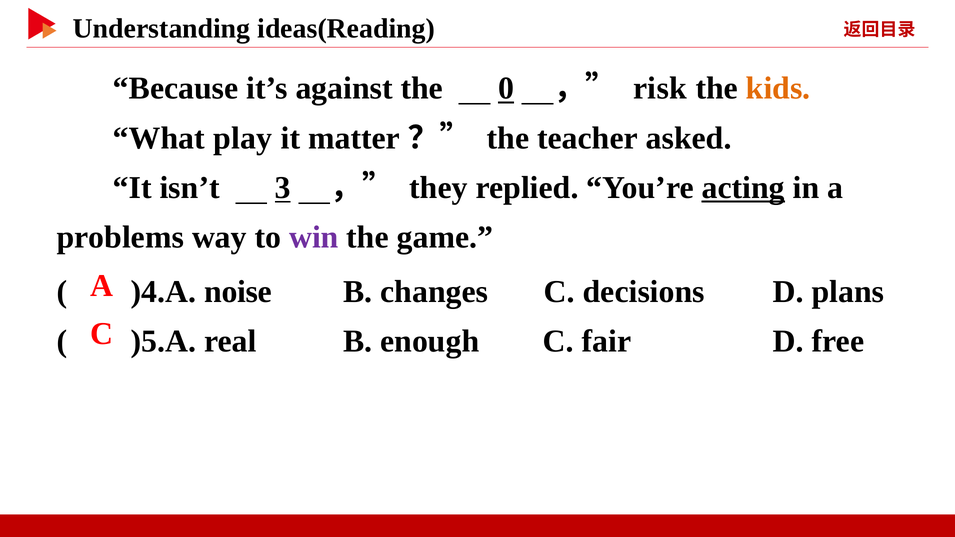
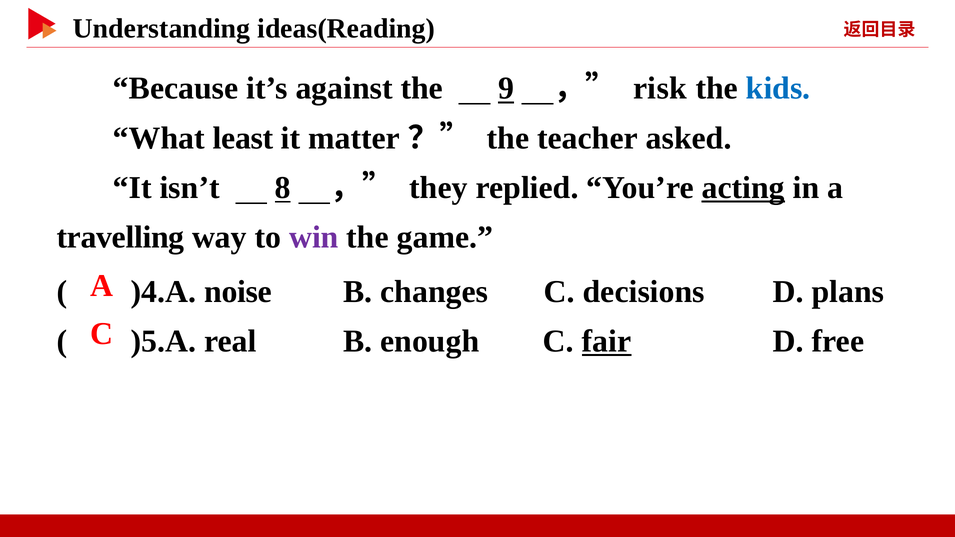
0: 0 -> 9
kids colour: orange -> blue
play: play -> least
3: 3 -> 8
problems: problems -> travelling
fair underline: none -> present
